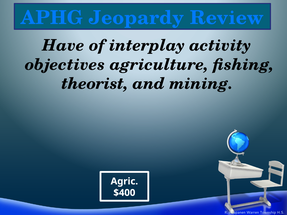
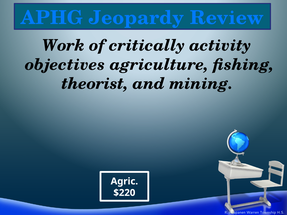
Have: Have -> Work
interplay: interplay -> critically
$400: $400 -> $220
